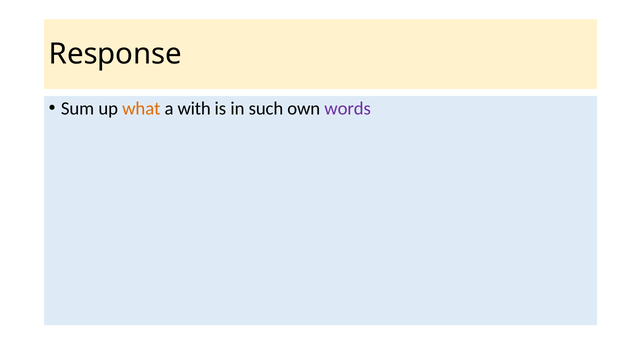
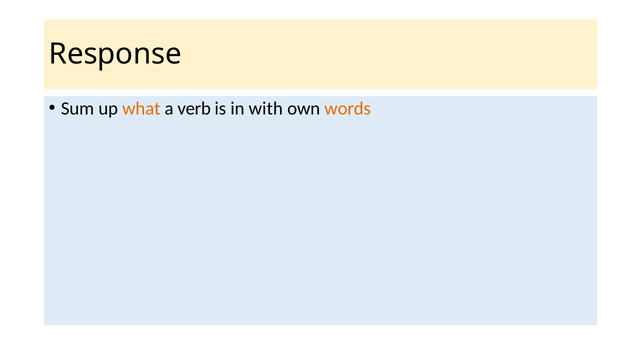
with: with -> verb
such: such -> with
words colour: purple -> orange
